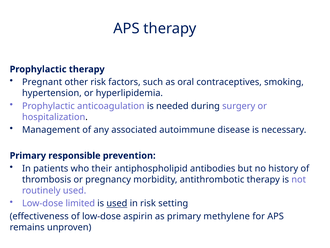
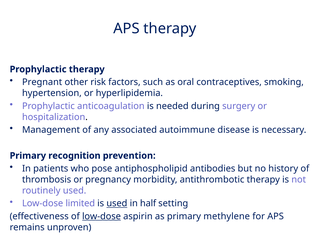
responsible: responsible -> recognition
their: their -> pose
in risk: risk -> half
low-dose at (102, 216) underline: none -> present
